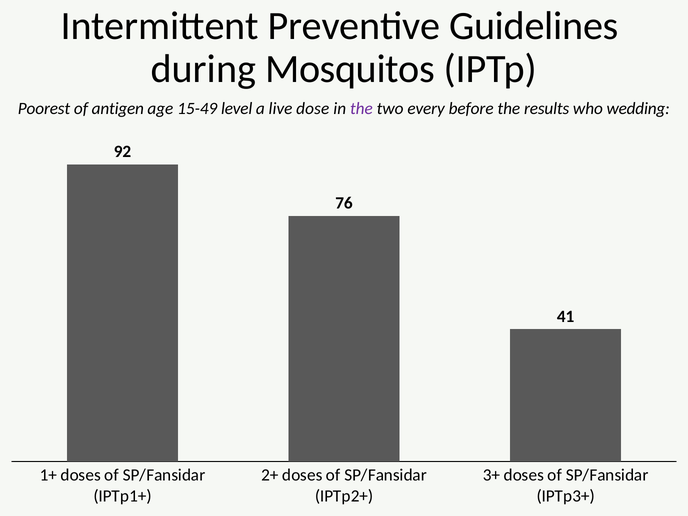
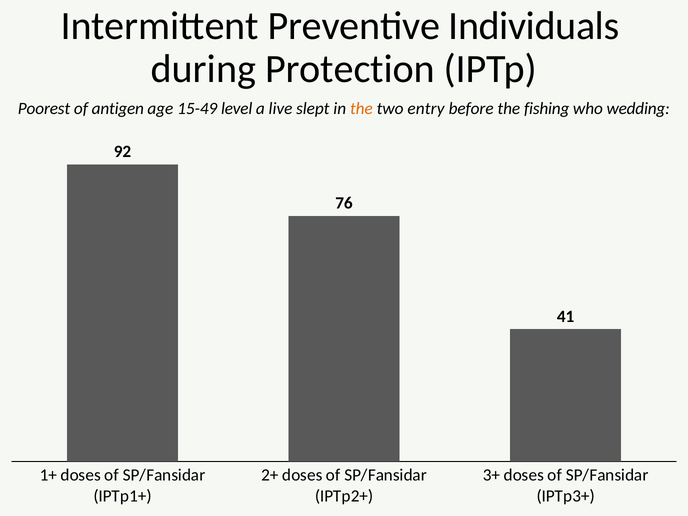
Guidelines: Guidelines -> Individuals
Mosquitos: Mosquitos -> Protection
dose: dose -> slept
the at (361, 109) colour: purple -> orange
every: every -> entry
results: results -> fishing
